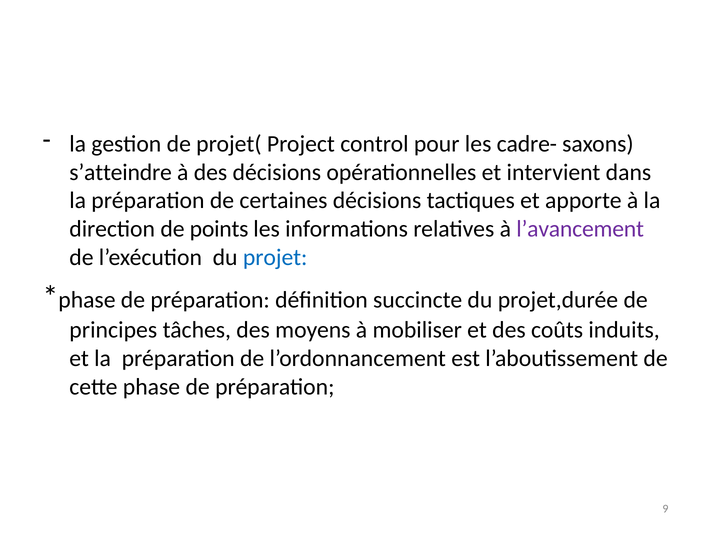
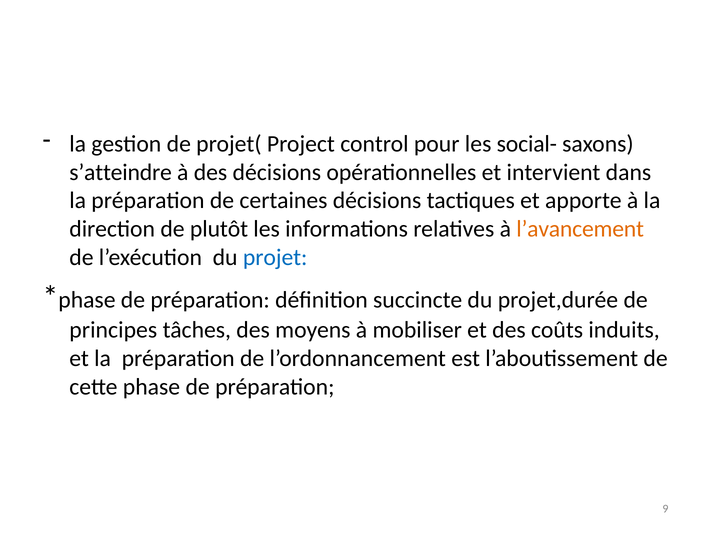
cadre-: cadre- -> social-
points: points -> plutôt
l’avancement colour: purple -> orange
